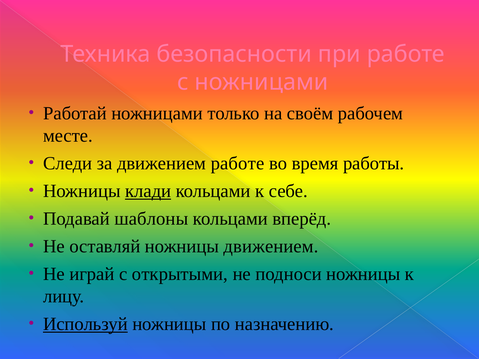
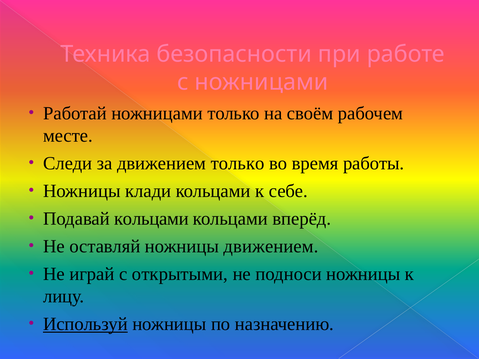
движением работе: работе -> только
клади underline: present -> none
Подавай шаблоны: шаблоны -> кольцами
